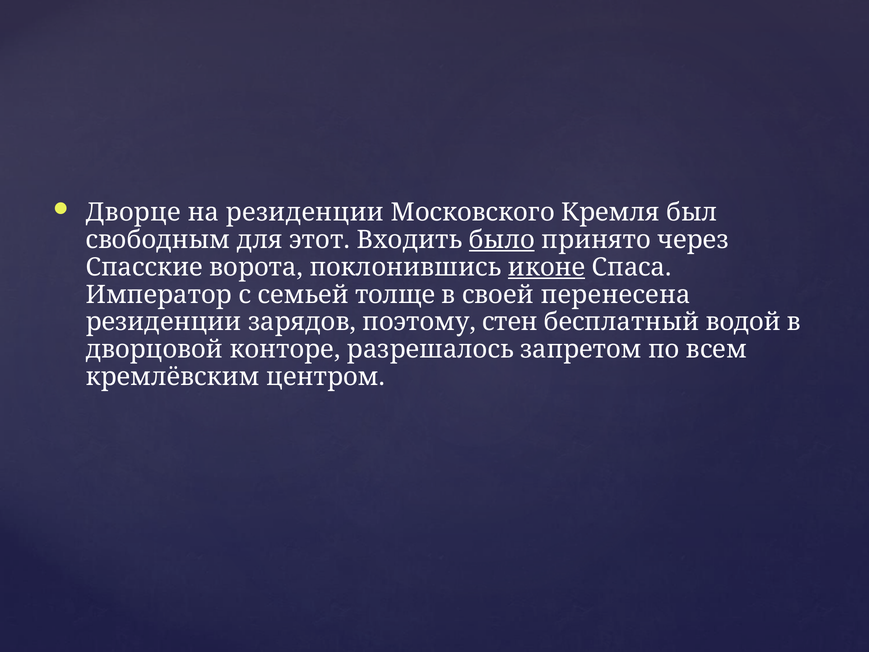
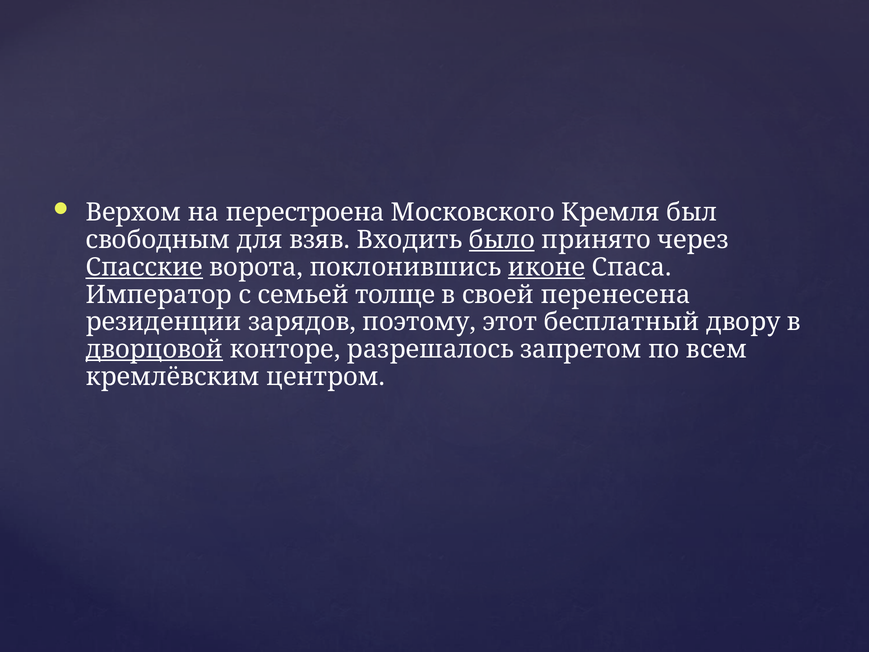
Дворце: Дворце -> Верхом
на резиденции: резиденции -> перестроена
этот: этот -> взяв
Спасские underline: none -> present
стен: стен -> этот
водой: водой -> двору
дворцовой underline: none -> present
